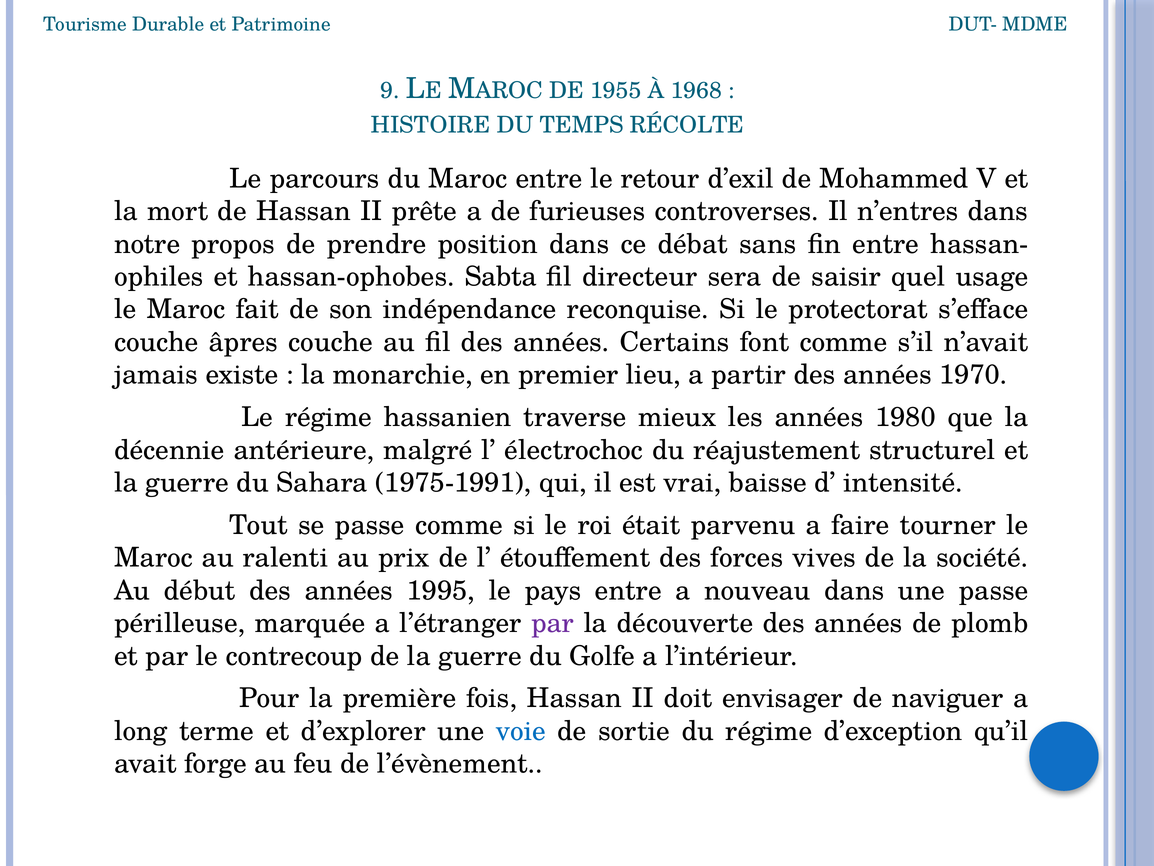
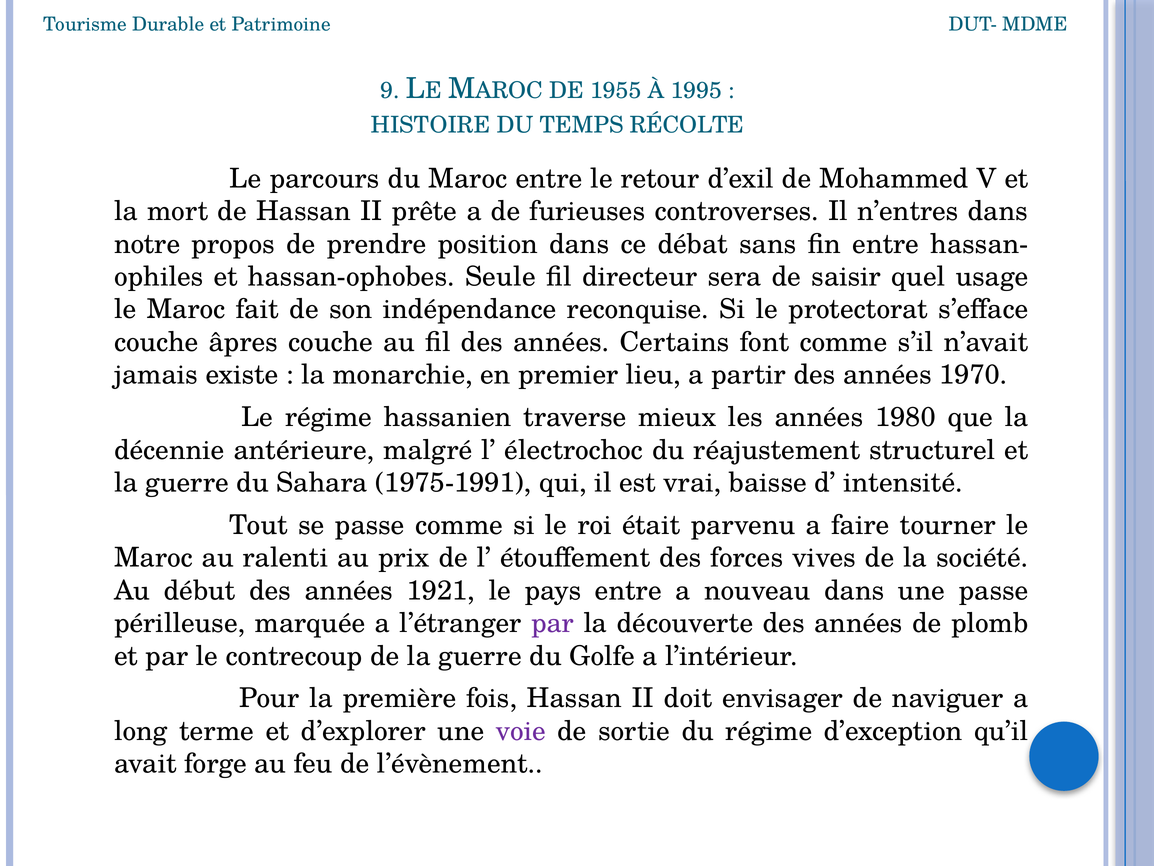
1968: 1968 -> 1995
Sabta: Sabta -> Seule
1995: 1995 -> 1921
voie colour: blue -> purple
